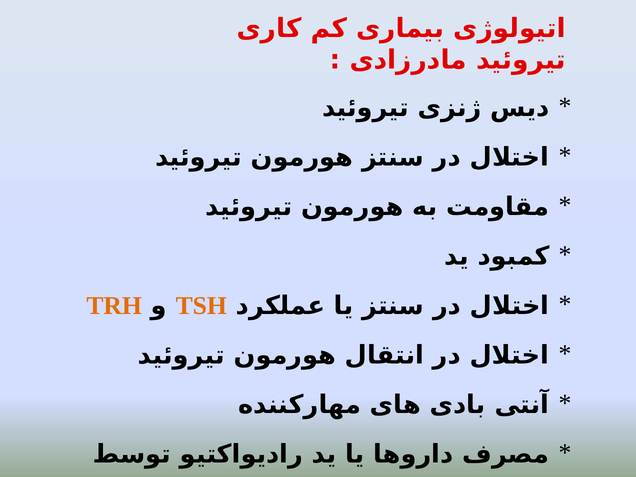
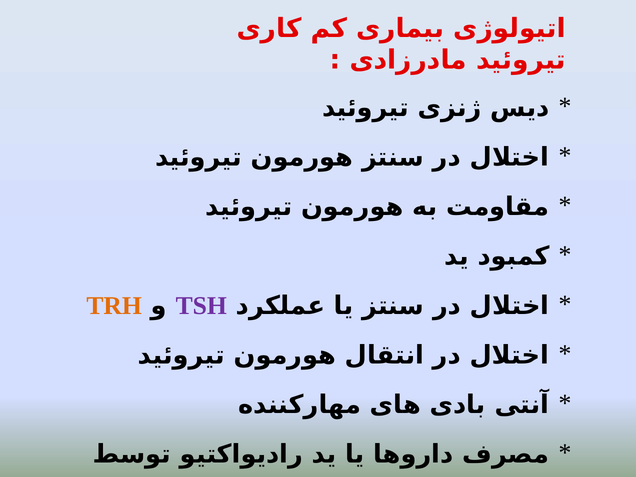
TSH colour: orange -> purple
